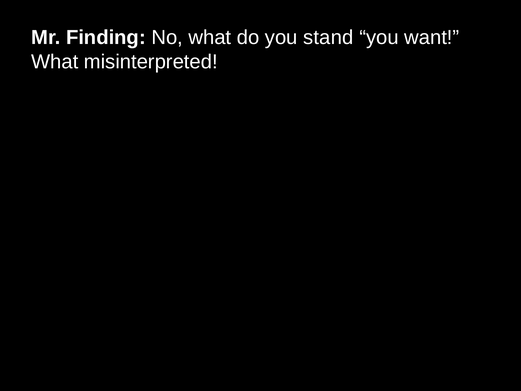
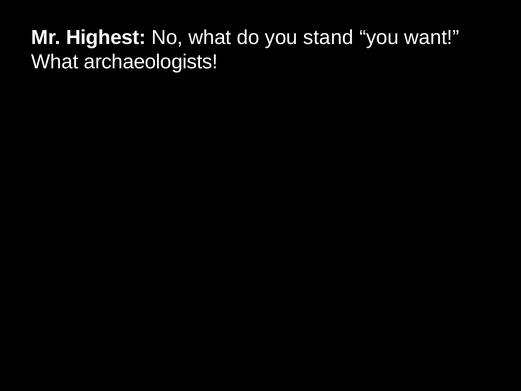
Finding: Finding -> Highest
misinterpreted: misinterpreted -> archaeologists
